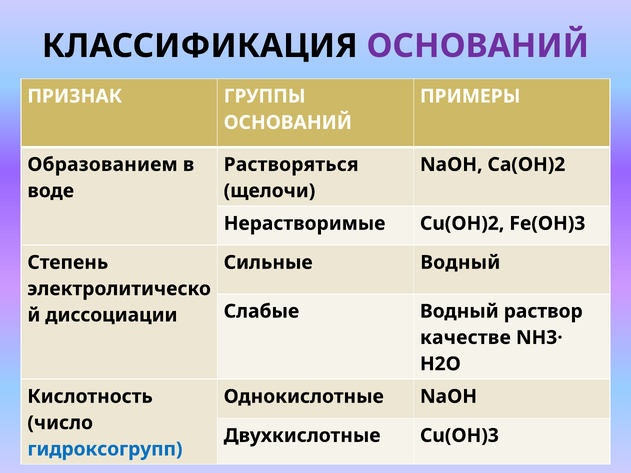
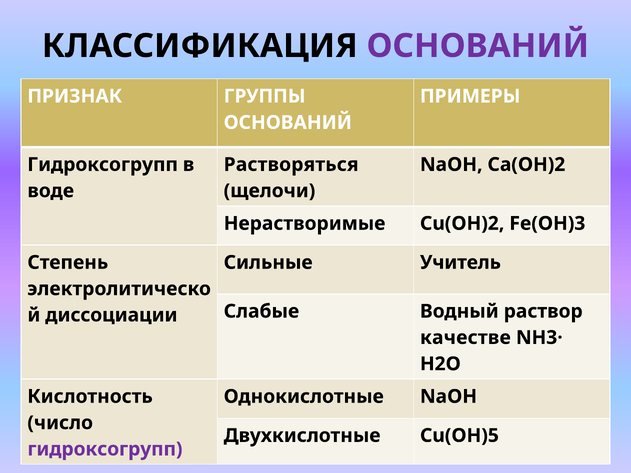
Образованием at (103, 165): Образованием -> Гидроксогрупп
Сильные Водный: Водный -> Учитель
Cu(OH)3: Cu(OH)3 -> Cu(OH)5
гидроксогрупп at (105, 449) colour: blue -> purple
